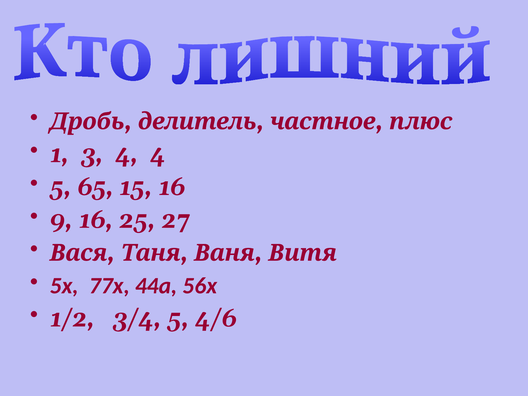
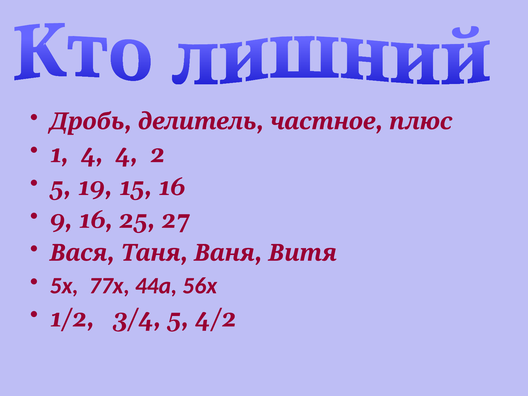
1 3: 3 -> 4
4 4: 4 -> 2
65: 65 -> 19
4/6: 4/6 -> 4/2
